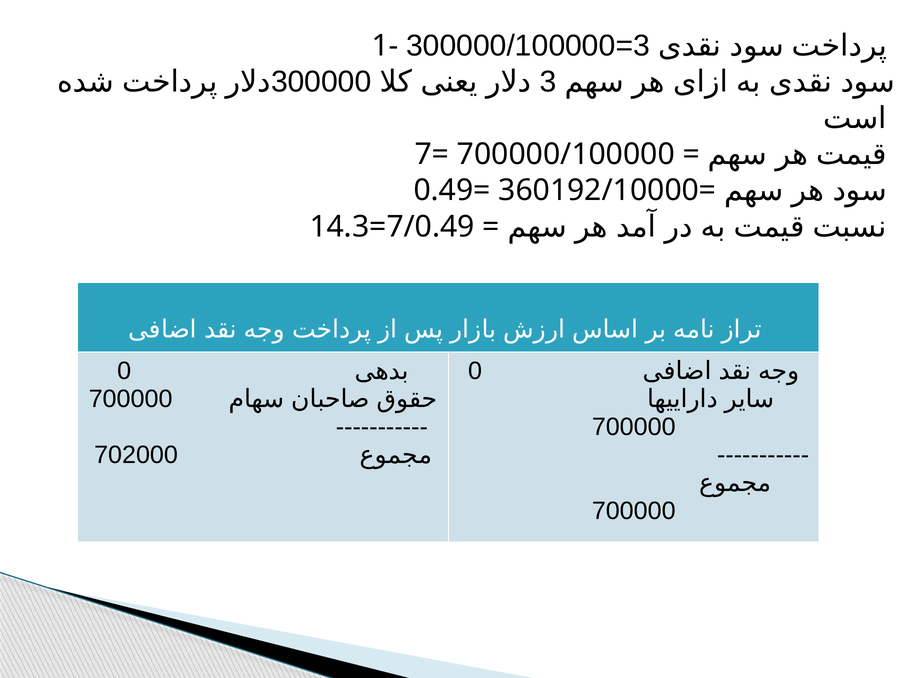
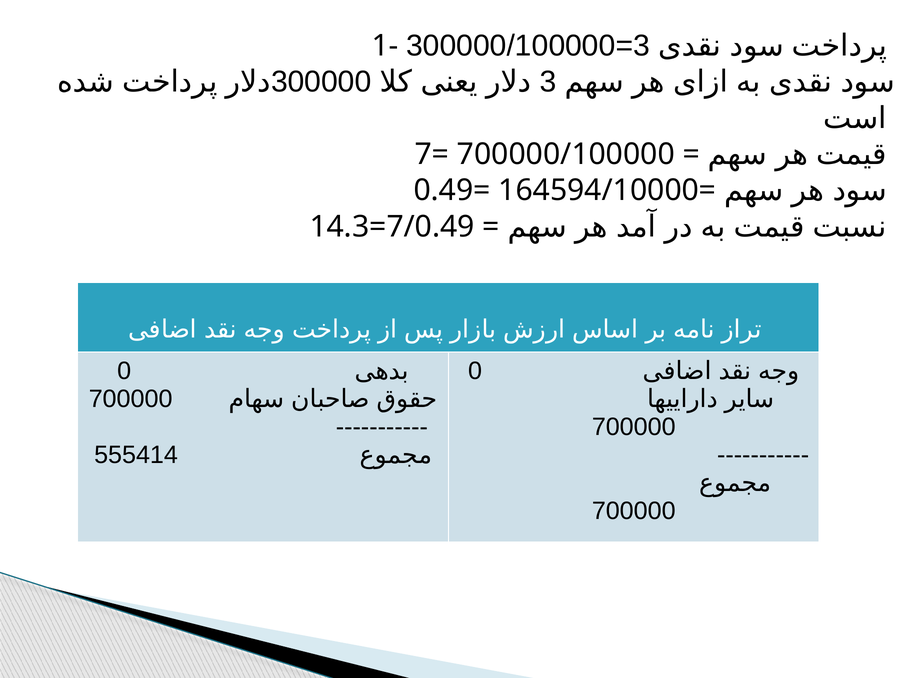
360192/10000=: 360192/10000= -> 164594/10000=
702000: 702000 -> 555414
